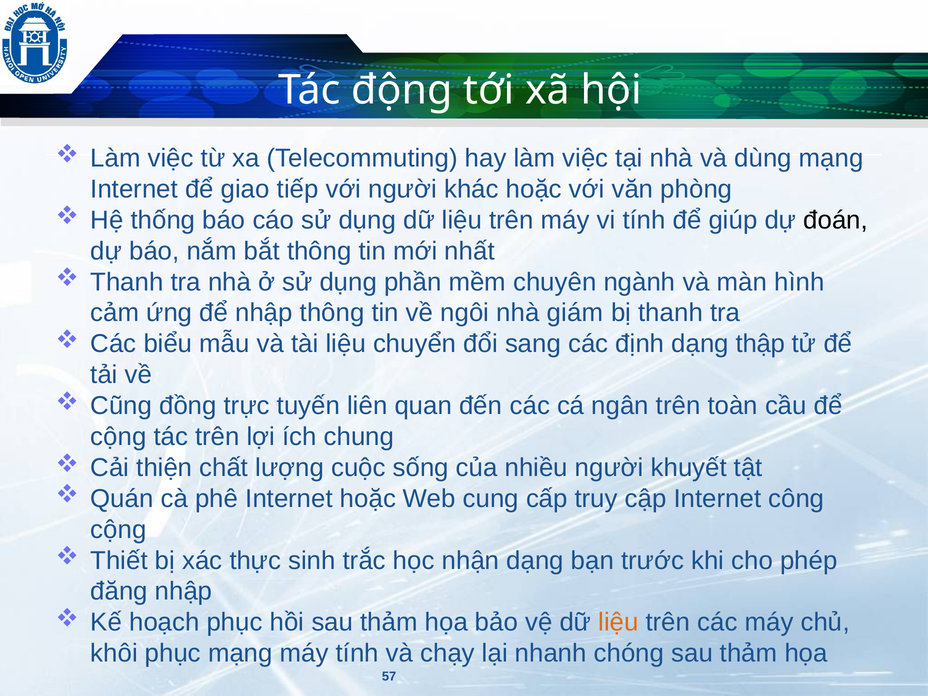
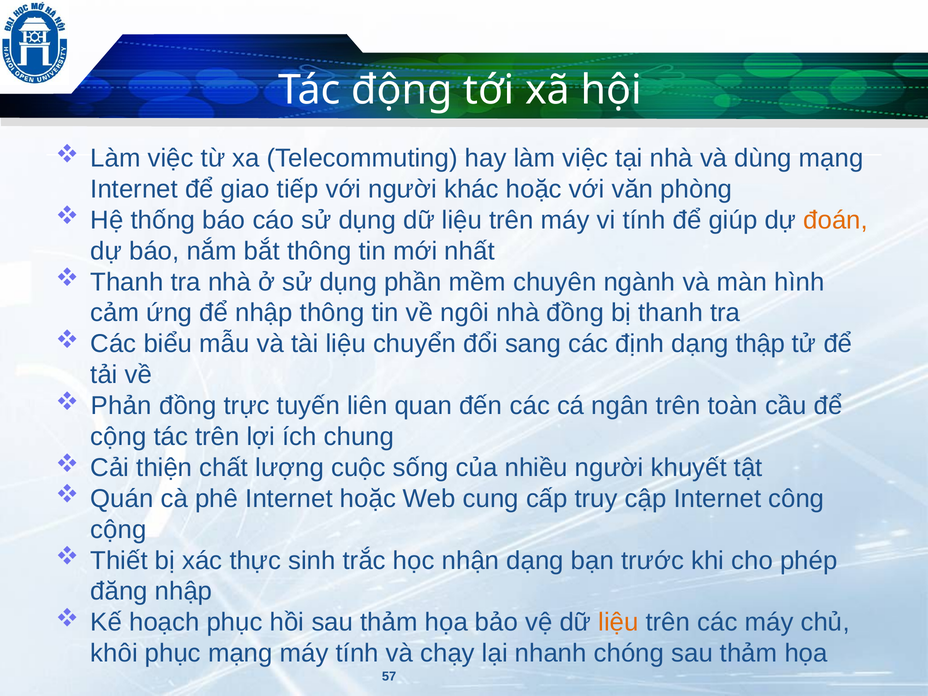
đoán colour: black -> orange
nhà giám: giám -> đồng
Cũng: Cũng -> Phản
